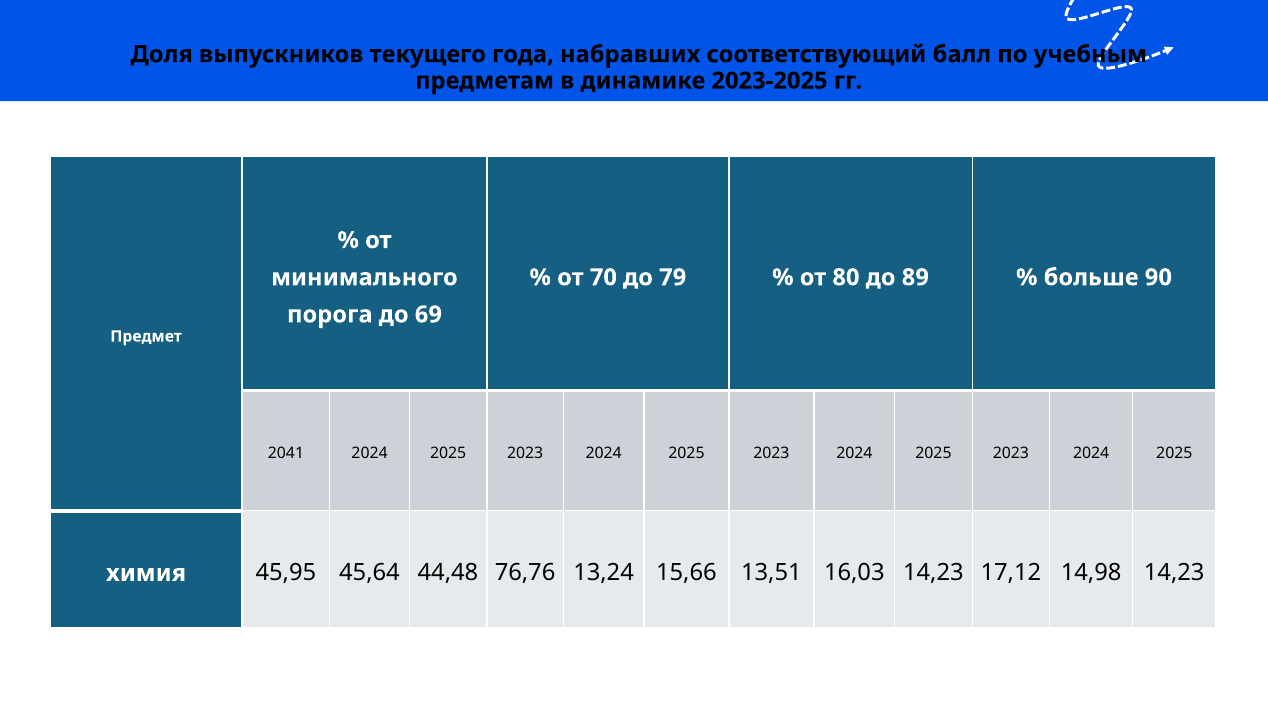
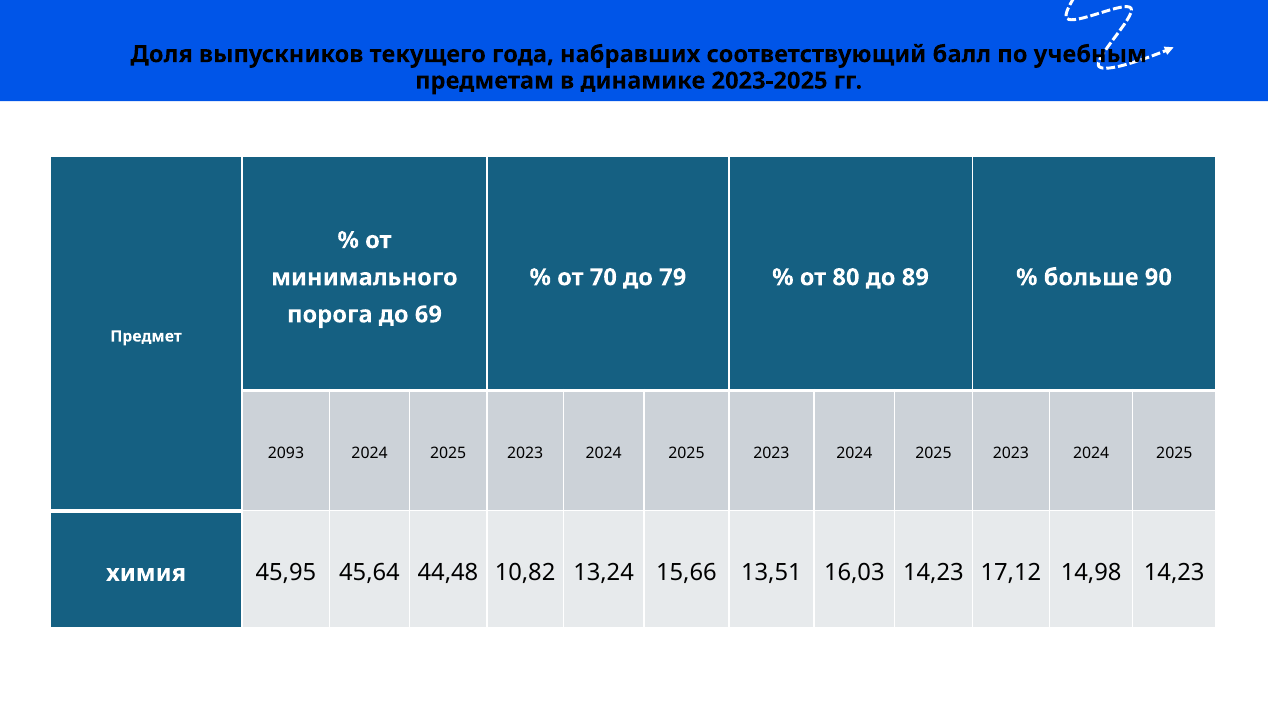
2041: 2041 -> 2093
76,76: 76,76 -> 10,82
